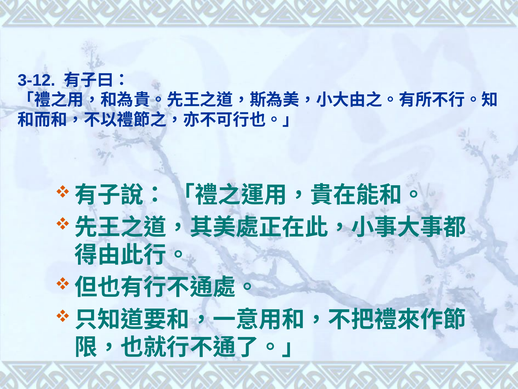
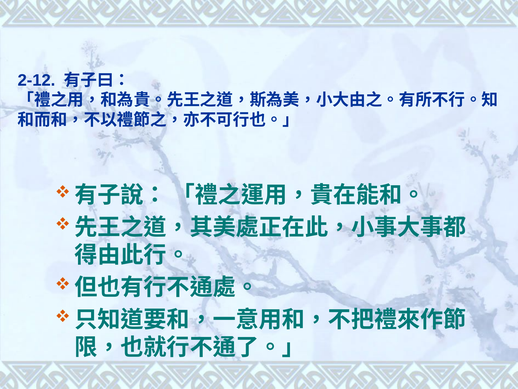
3-12: 3-12 -> 2-12
